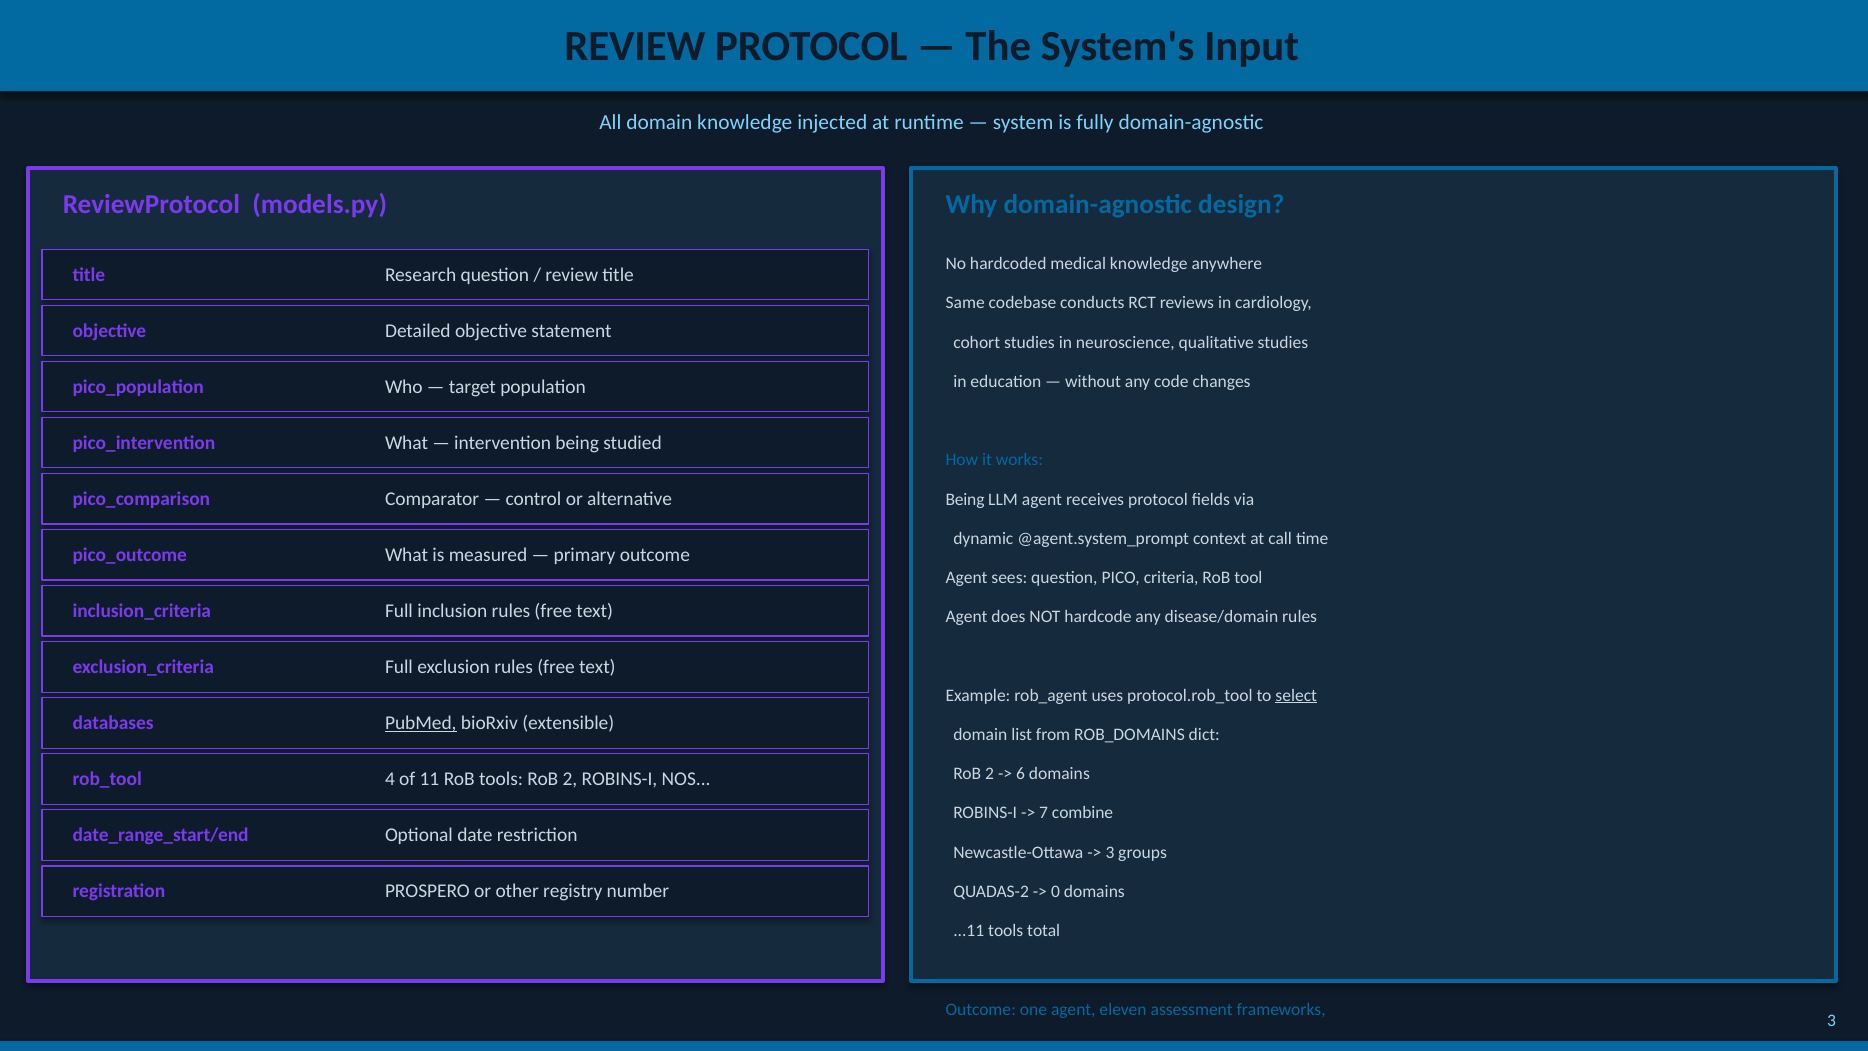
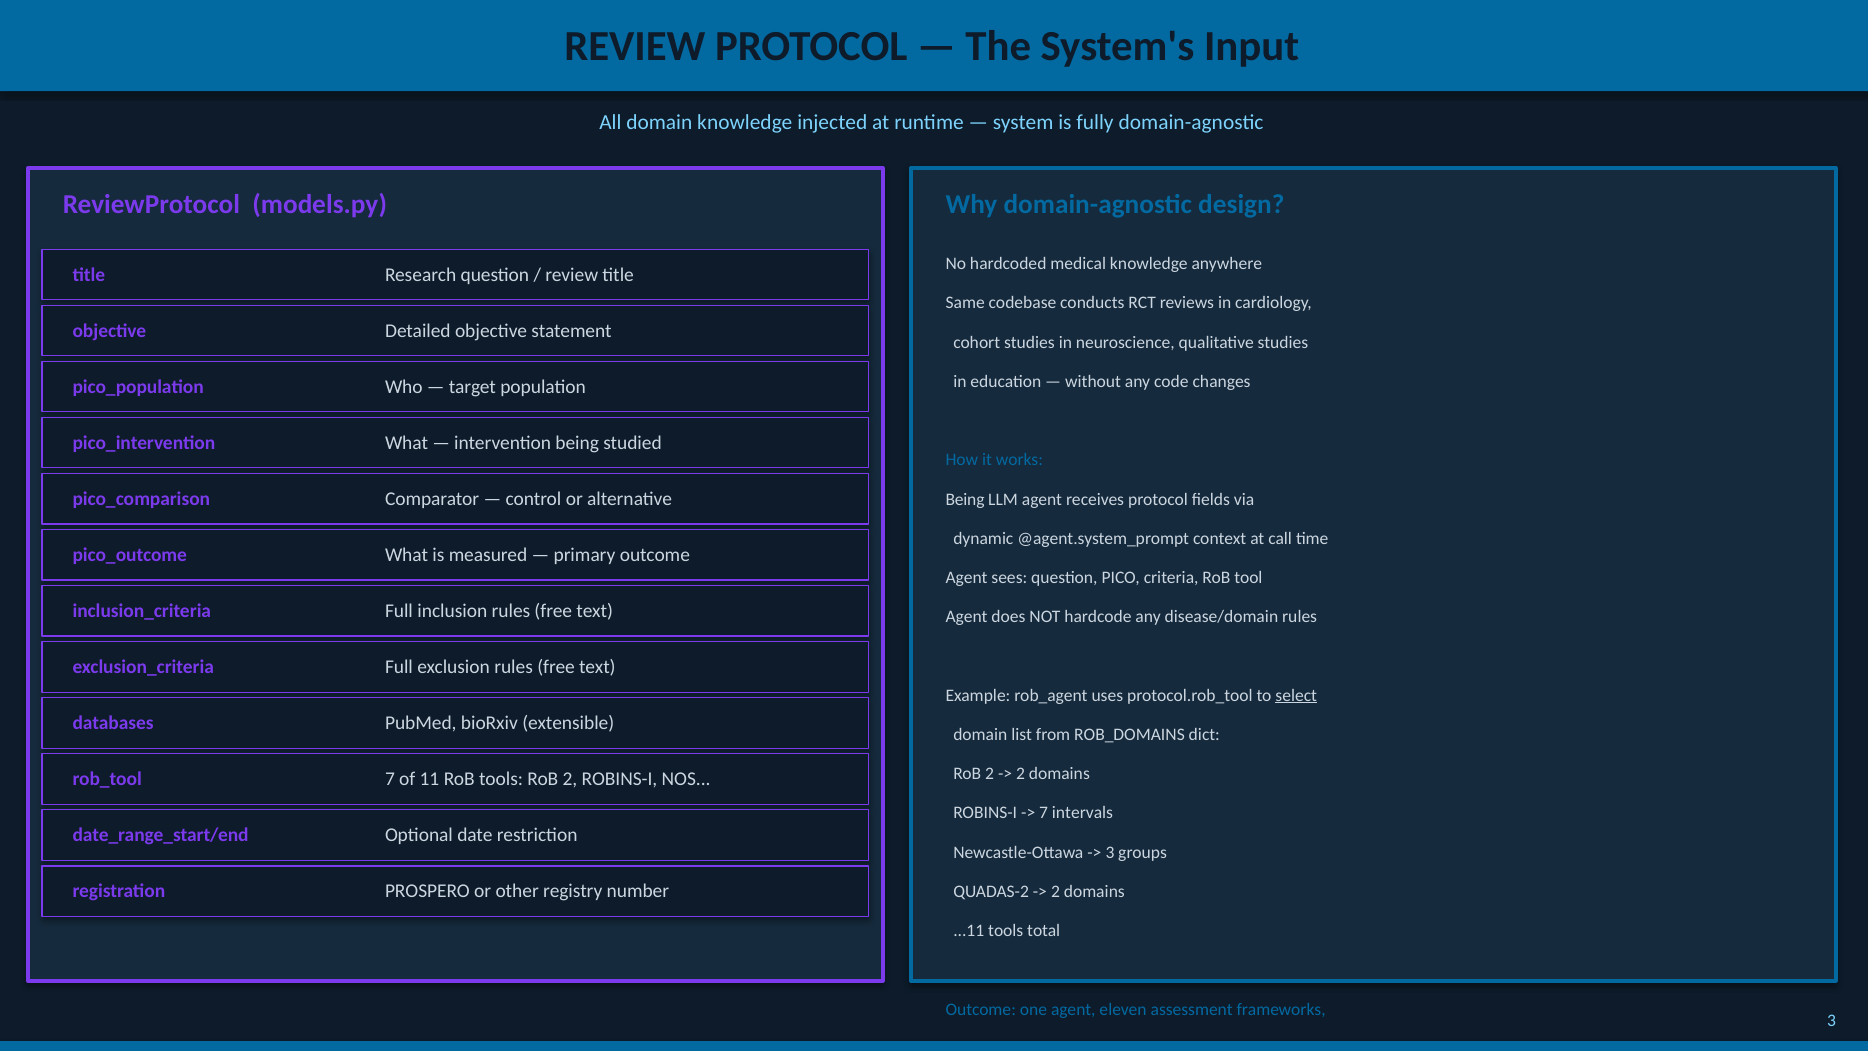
PubMed underline: present -> none
6 at (1020, 774): 6 -> 2
rob_tool 4: 4 -> 7
combine: combine -> intervals
0 at (1056, 892): 0 -> 2
